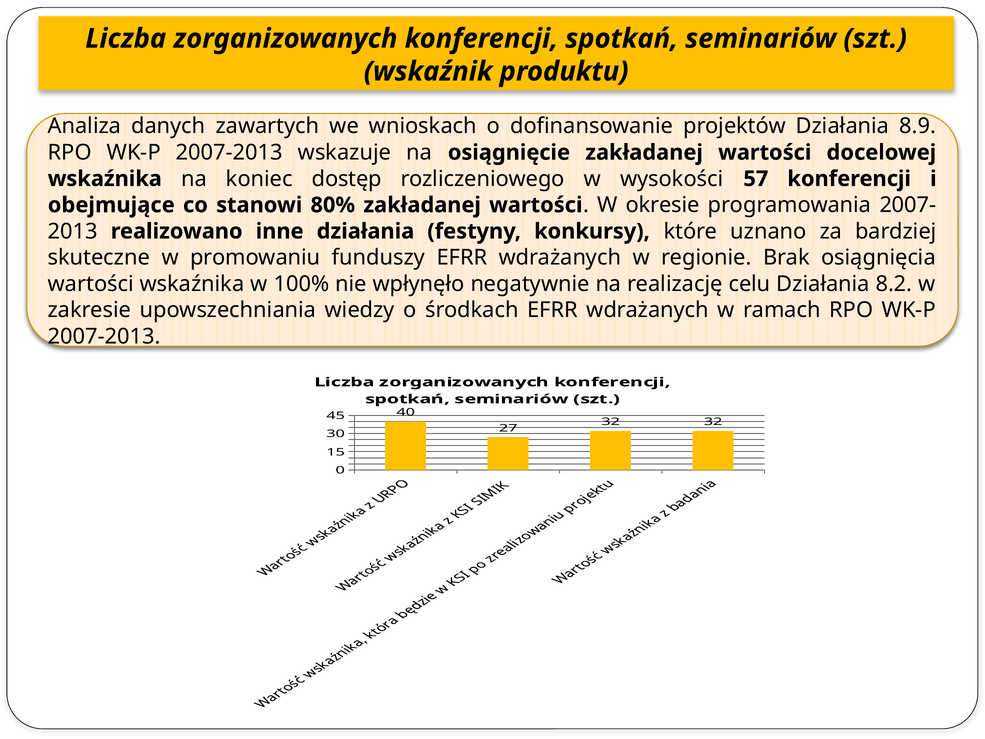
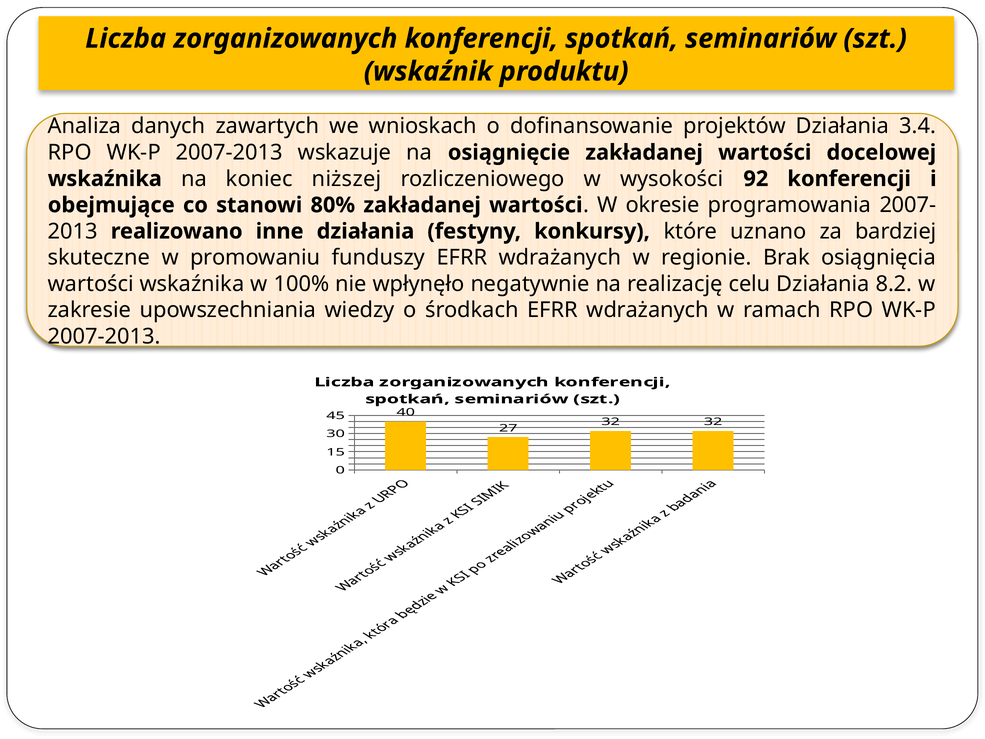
8.9: 8.9 -> 3.4
dostęp: dostęp -> niższej
57: 57 -> 92
